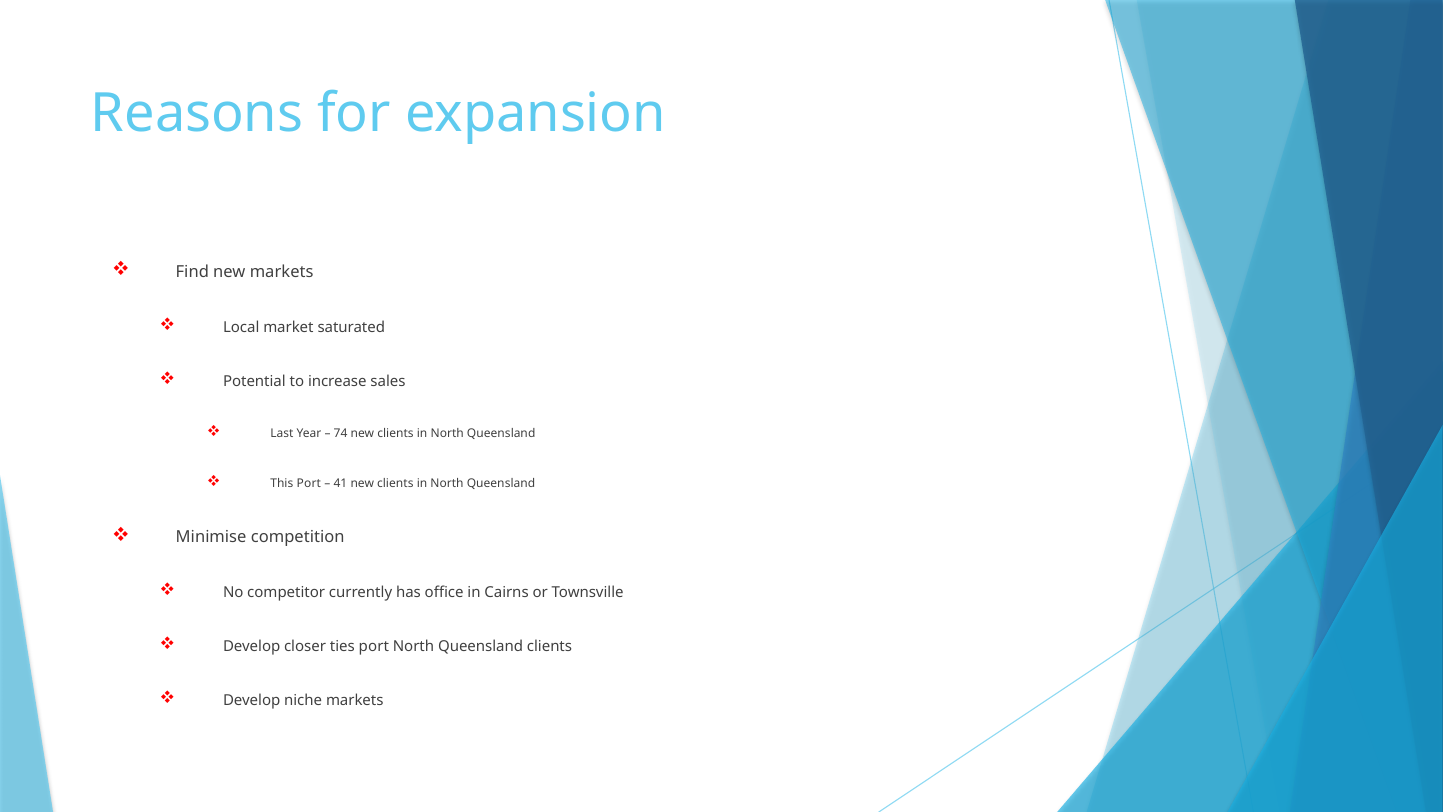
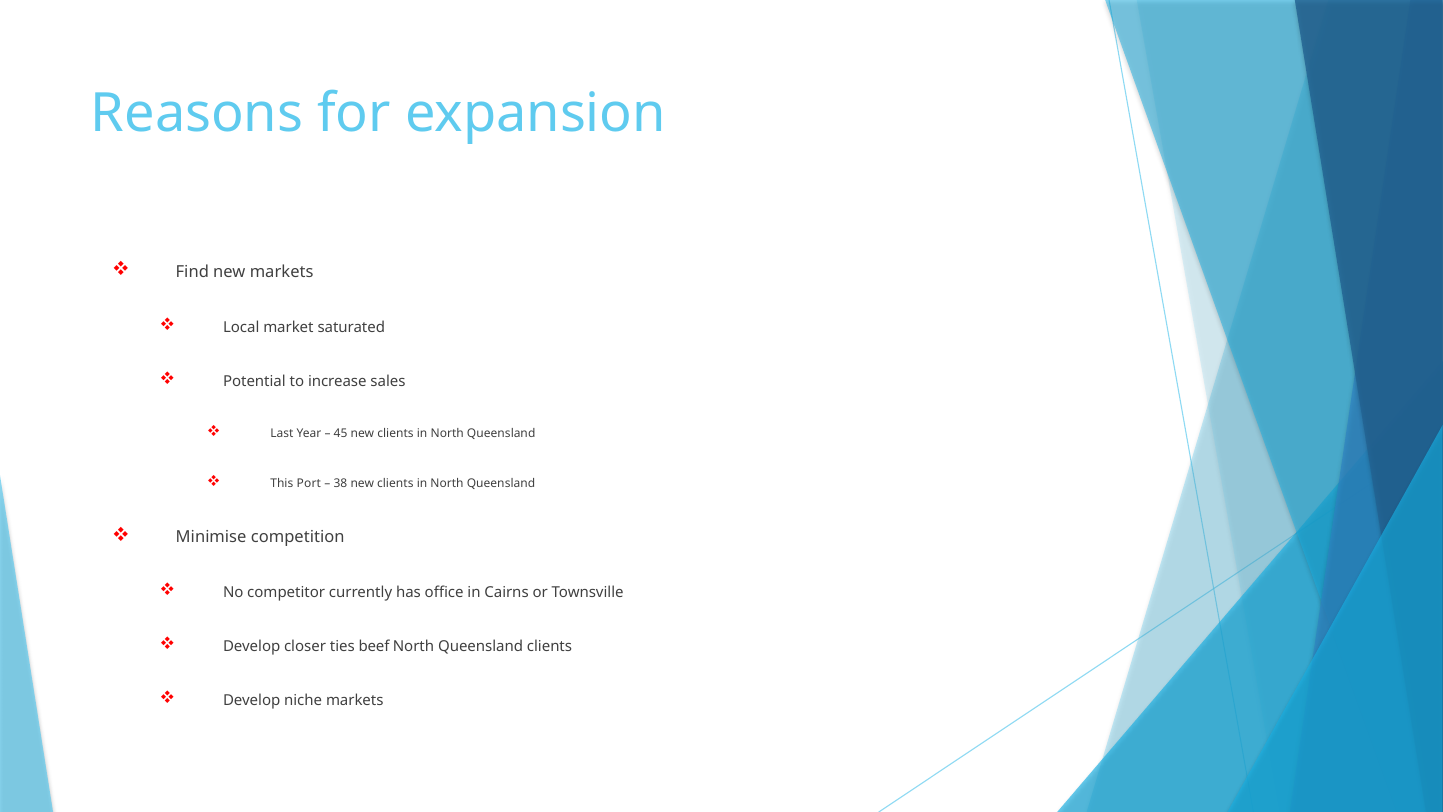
74: 74 -> 45
41: 41 -> 38
ties port: port -> beef
